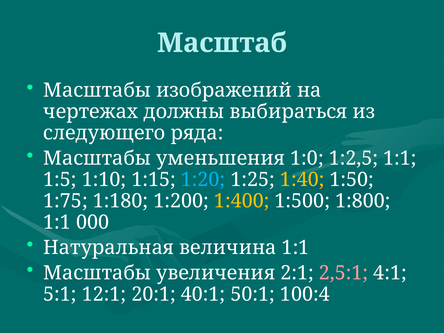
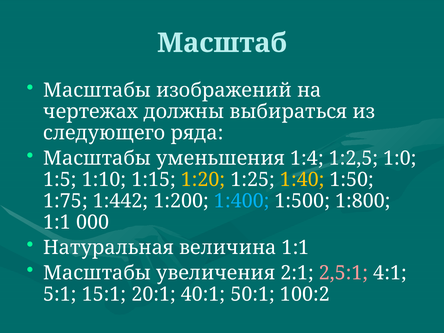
1:0: 1:0 -> 1:4
1:2,5 1:1: 1:1 -> 1:0
1:20 colour: light blue -> yellow
1:180: 1:180 -> 1:442
1:400 colour: yellow -> light blue
12:1: 12:1 -> 15:1
100:4: 100:4 -> 100:2
